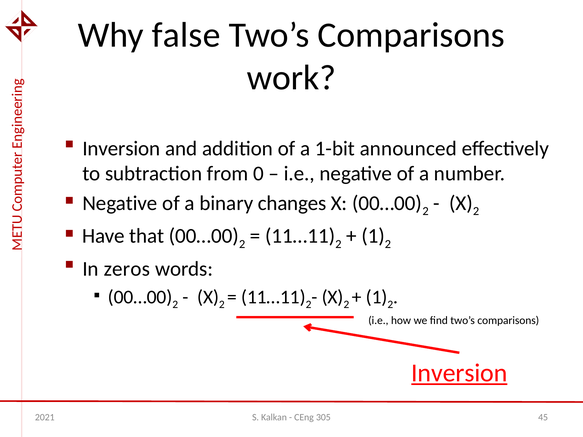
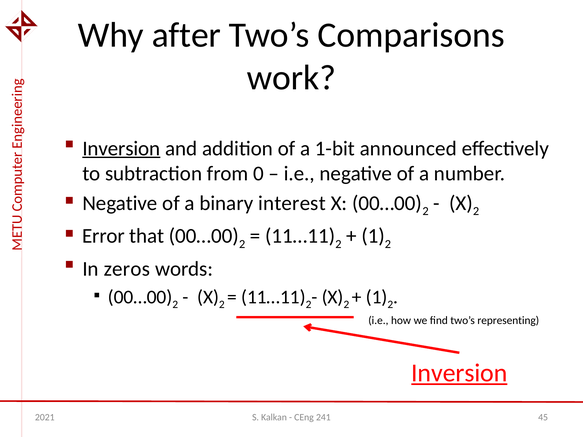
false: false -> after
Inversion at (121, 148) underline: none -> present
changes: changes -> interest
Have: Have -> Error
comparisons at (508, 320): comparisons -> representing
305: 305 -> 241
